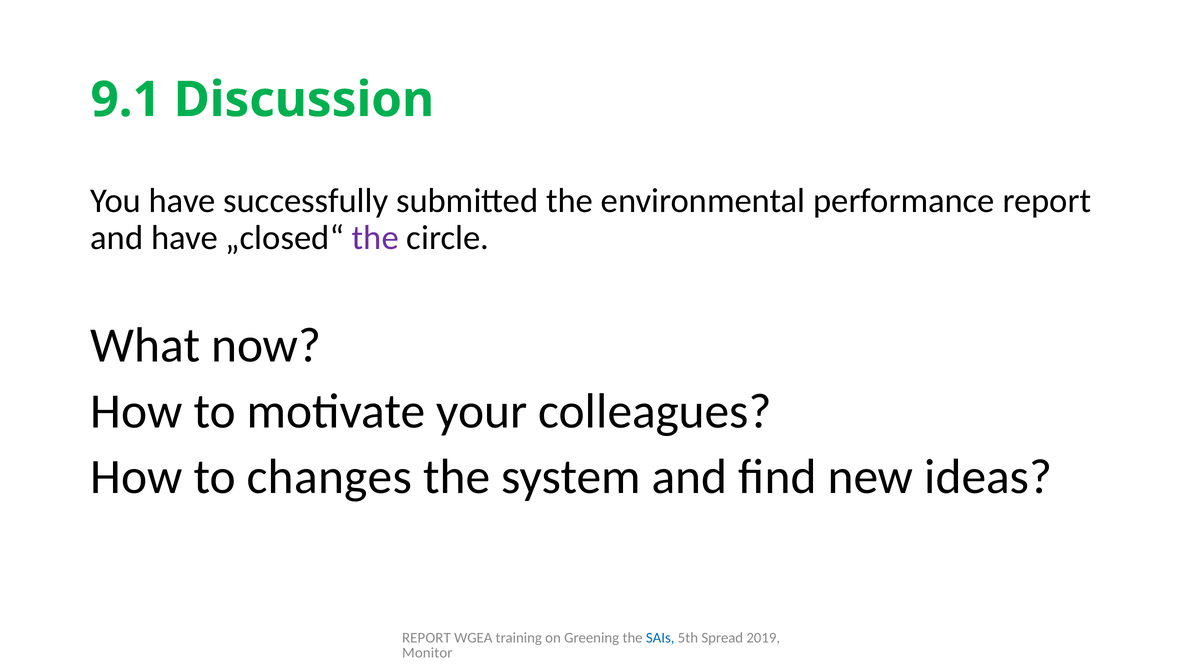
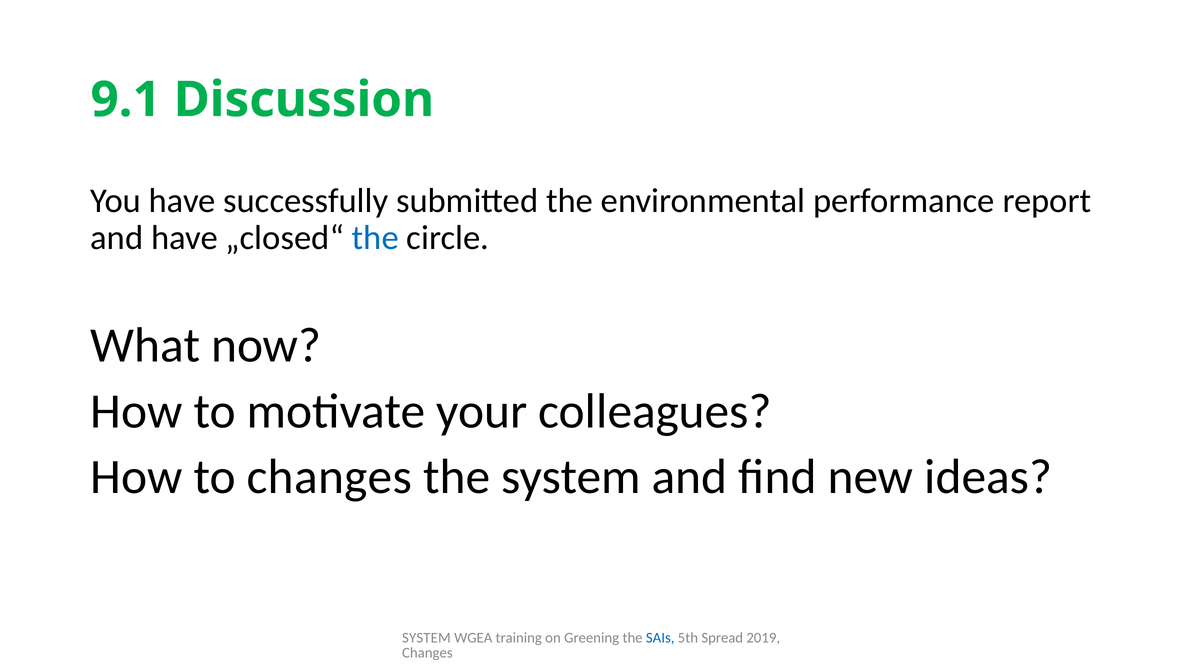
the at (375, 238) colour: purple -> blue
REPORT at (426, 637): REPORT -> SYSTEM
Monitor at (427, 652): Monitor -> Changes
